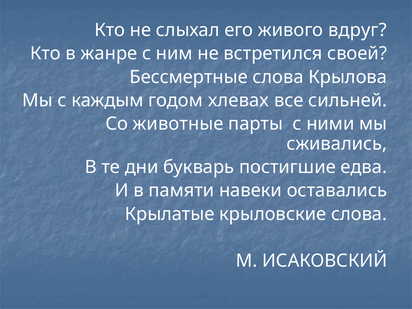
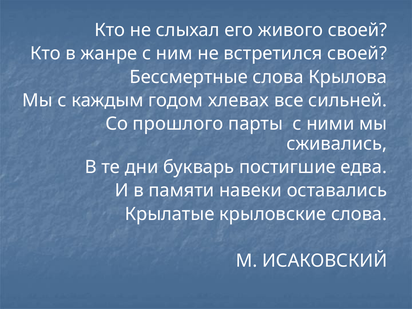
живого вдруг: вдруг -> своей
животные: животные -> прошлого
